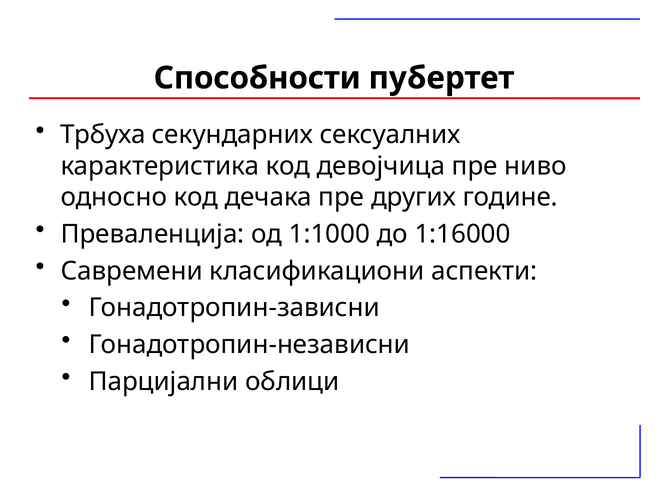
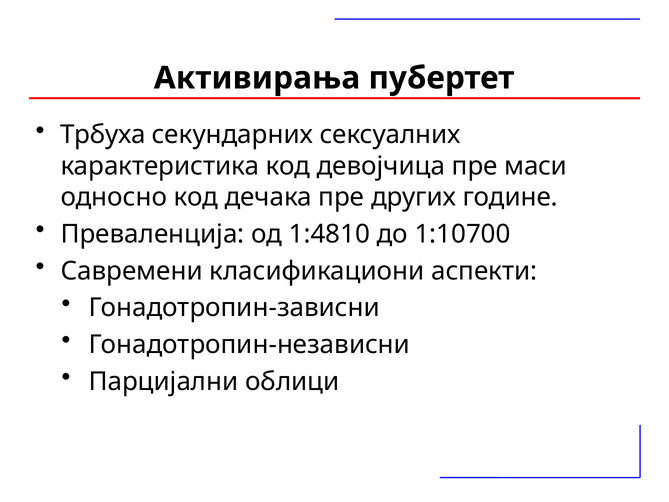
Способности: Способности -> Активирања
ниво: ниво -> маси
1:1000: 1:1000 -> 1:4810
1:16000: 1:16000 -> 1:10700
